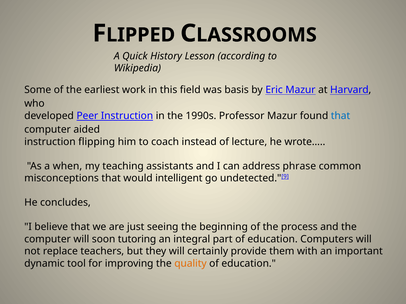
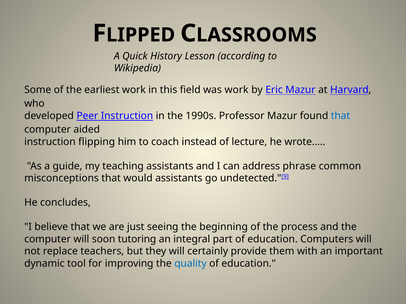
was basis: basis -> work
when: when -> guide
would intelligent: intelligent -> assistants
quality colour: orange -> blue
